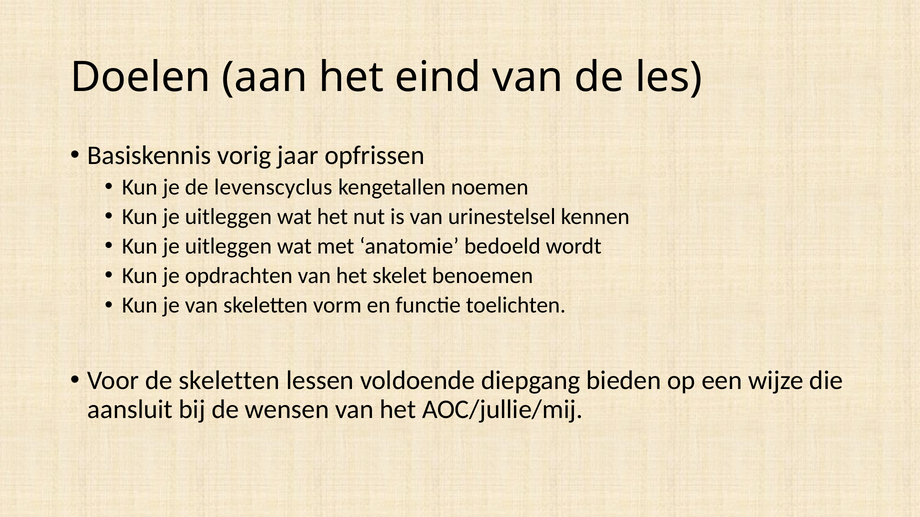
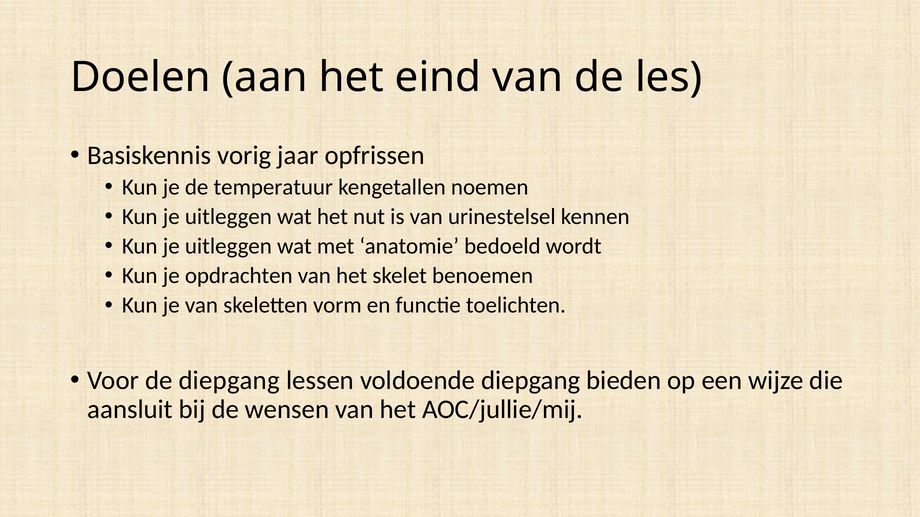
levenscyclus: levenscyclus -> temperatuur
de skeletten: skeletten -> diepgang
